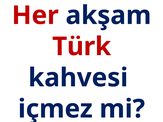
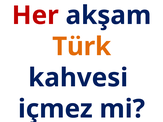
Türk colour: red -> orange
